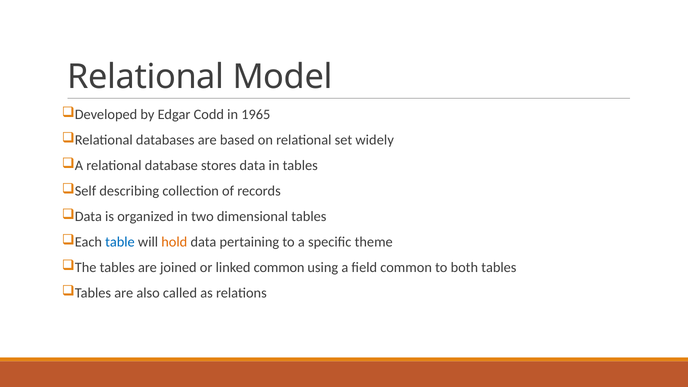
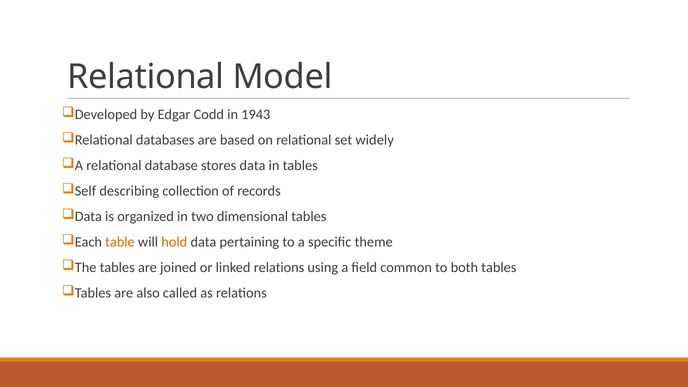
1965: 1965 -> 1943
table colour: blue -> orange
linked common: common -> relations
